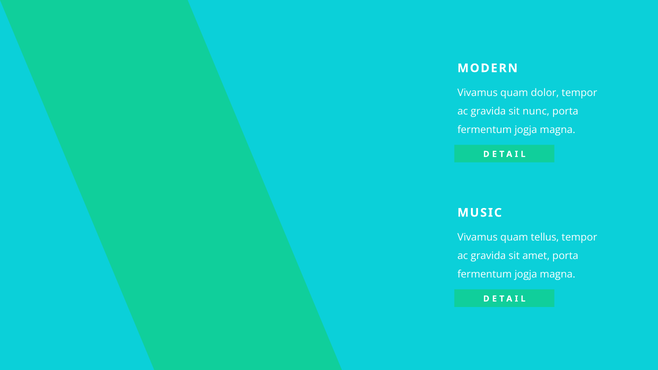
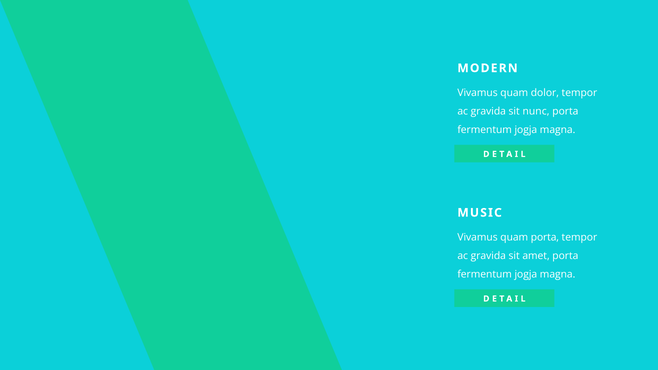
quam tellus: tellus -> porta
